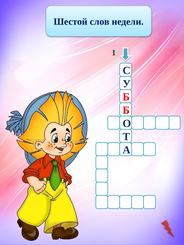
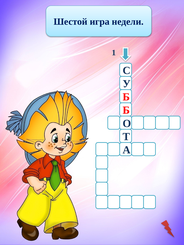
слов: слов -> игра
